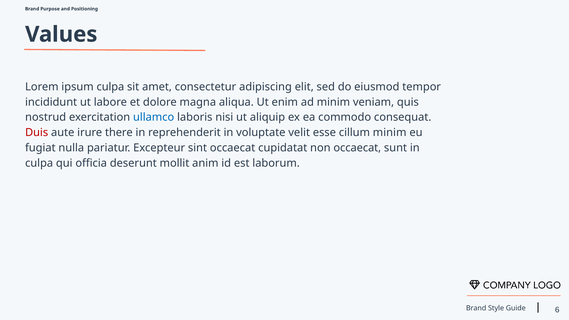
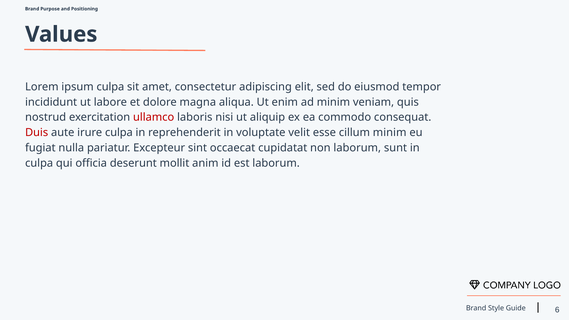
ullamco colour: blue -> red
irure there: there -> culpa
non occaecat: occaecat -> laborum
